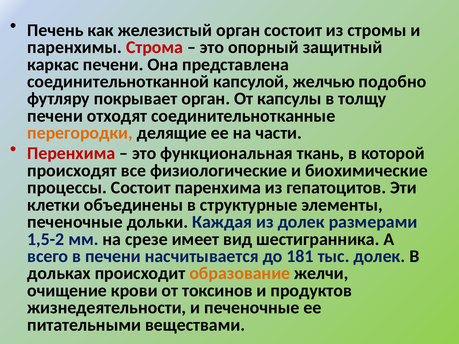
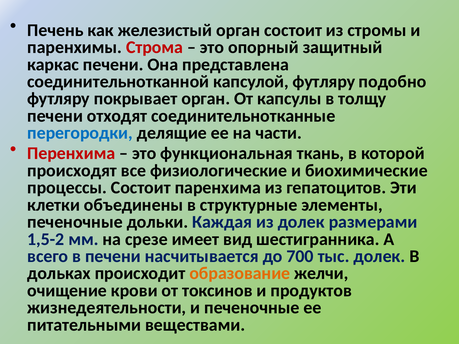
капсулой желчью: желчью -> футляру
перегородки colour: orange -> blue
181: 181 -> 700
